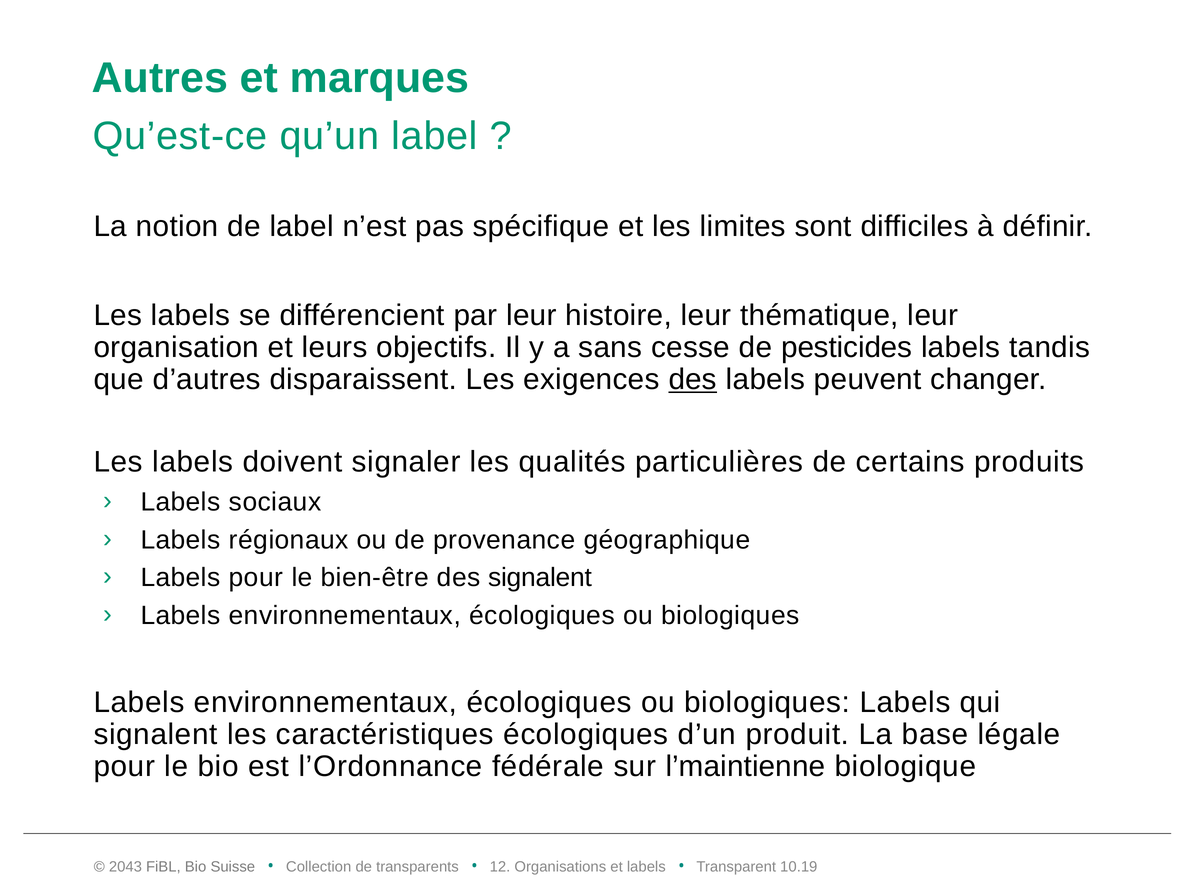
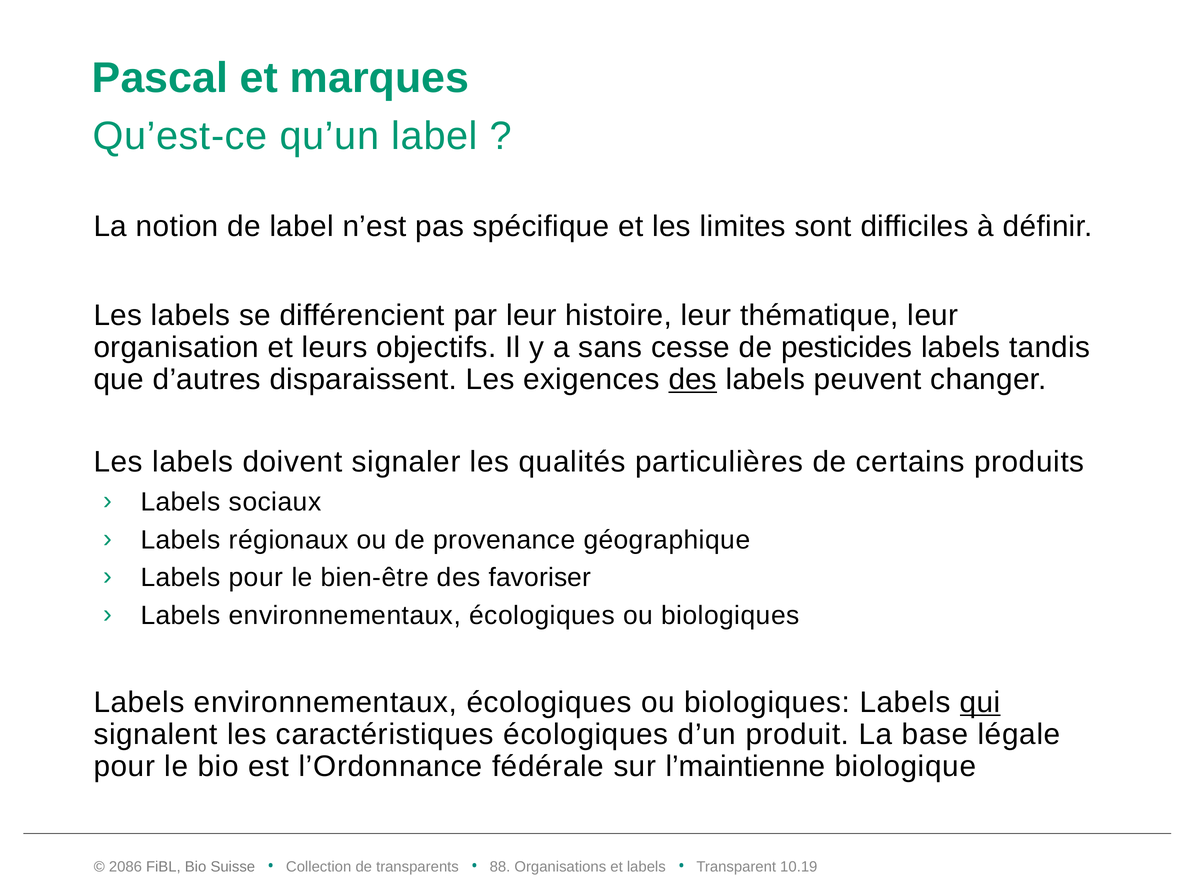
Autres: Autres -> Pascal
des signalent: signalent -> favoriser
qui underline: none -> present
2043: 2043 -> 2086
12: 12 -> 88
